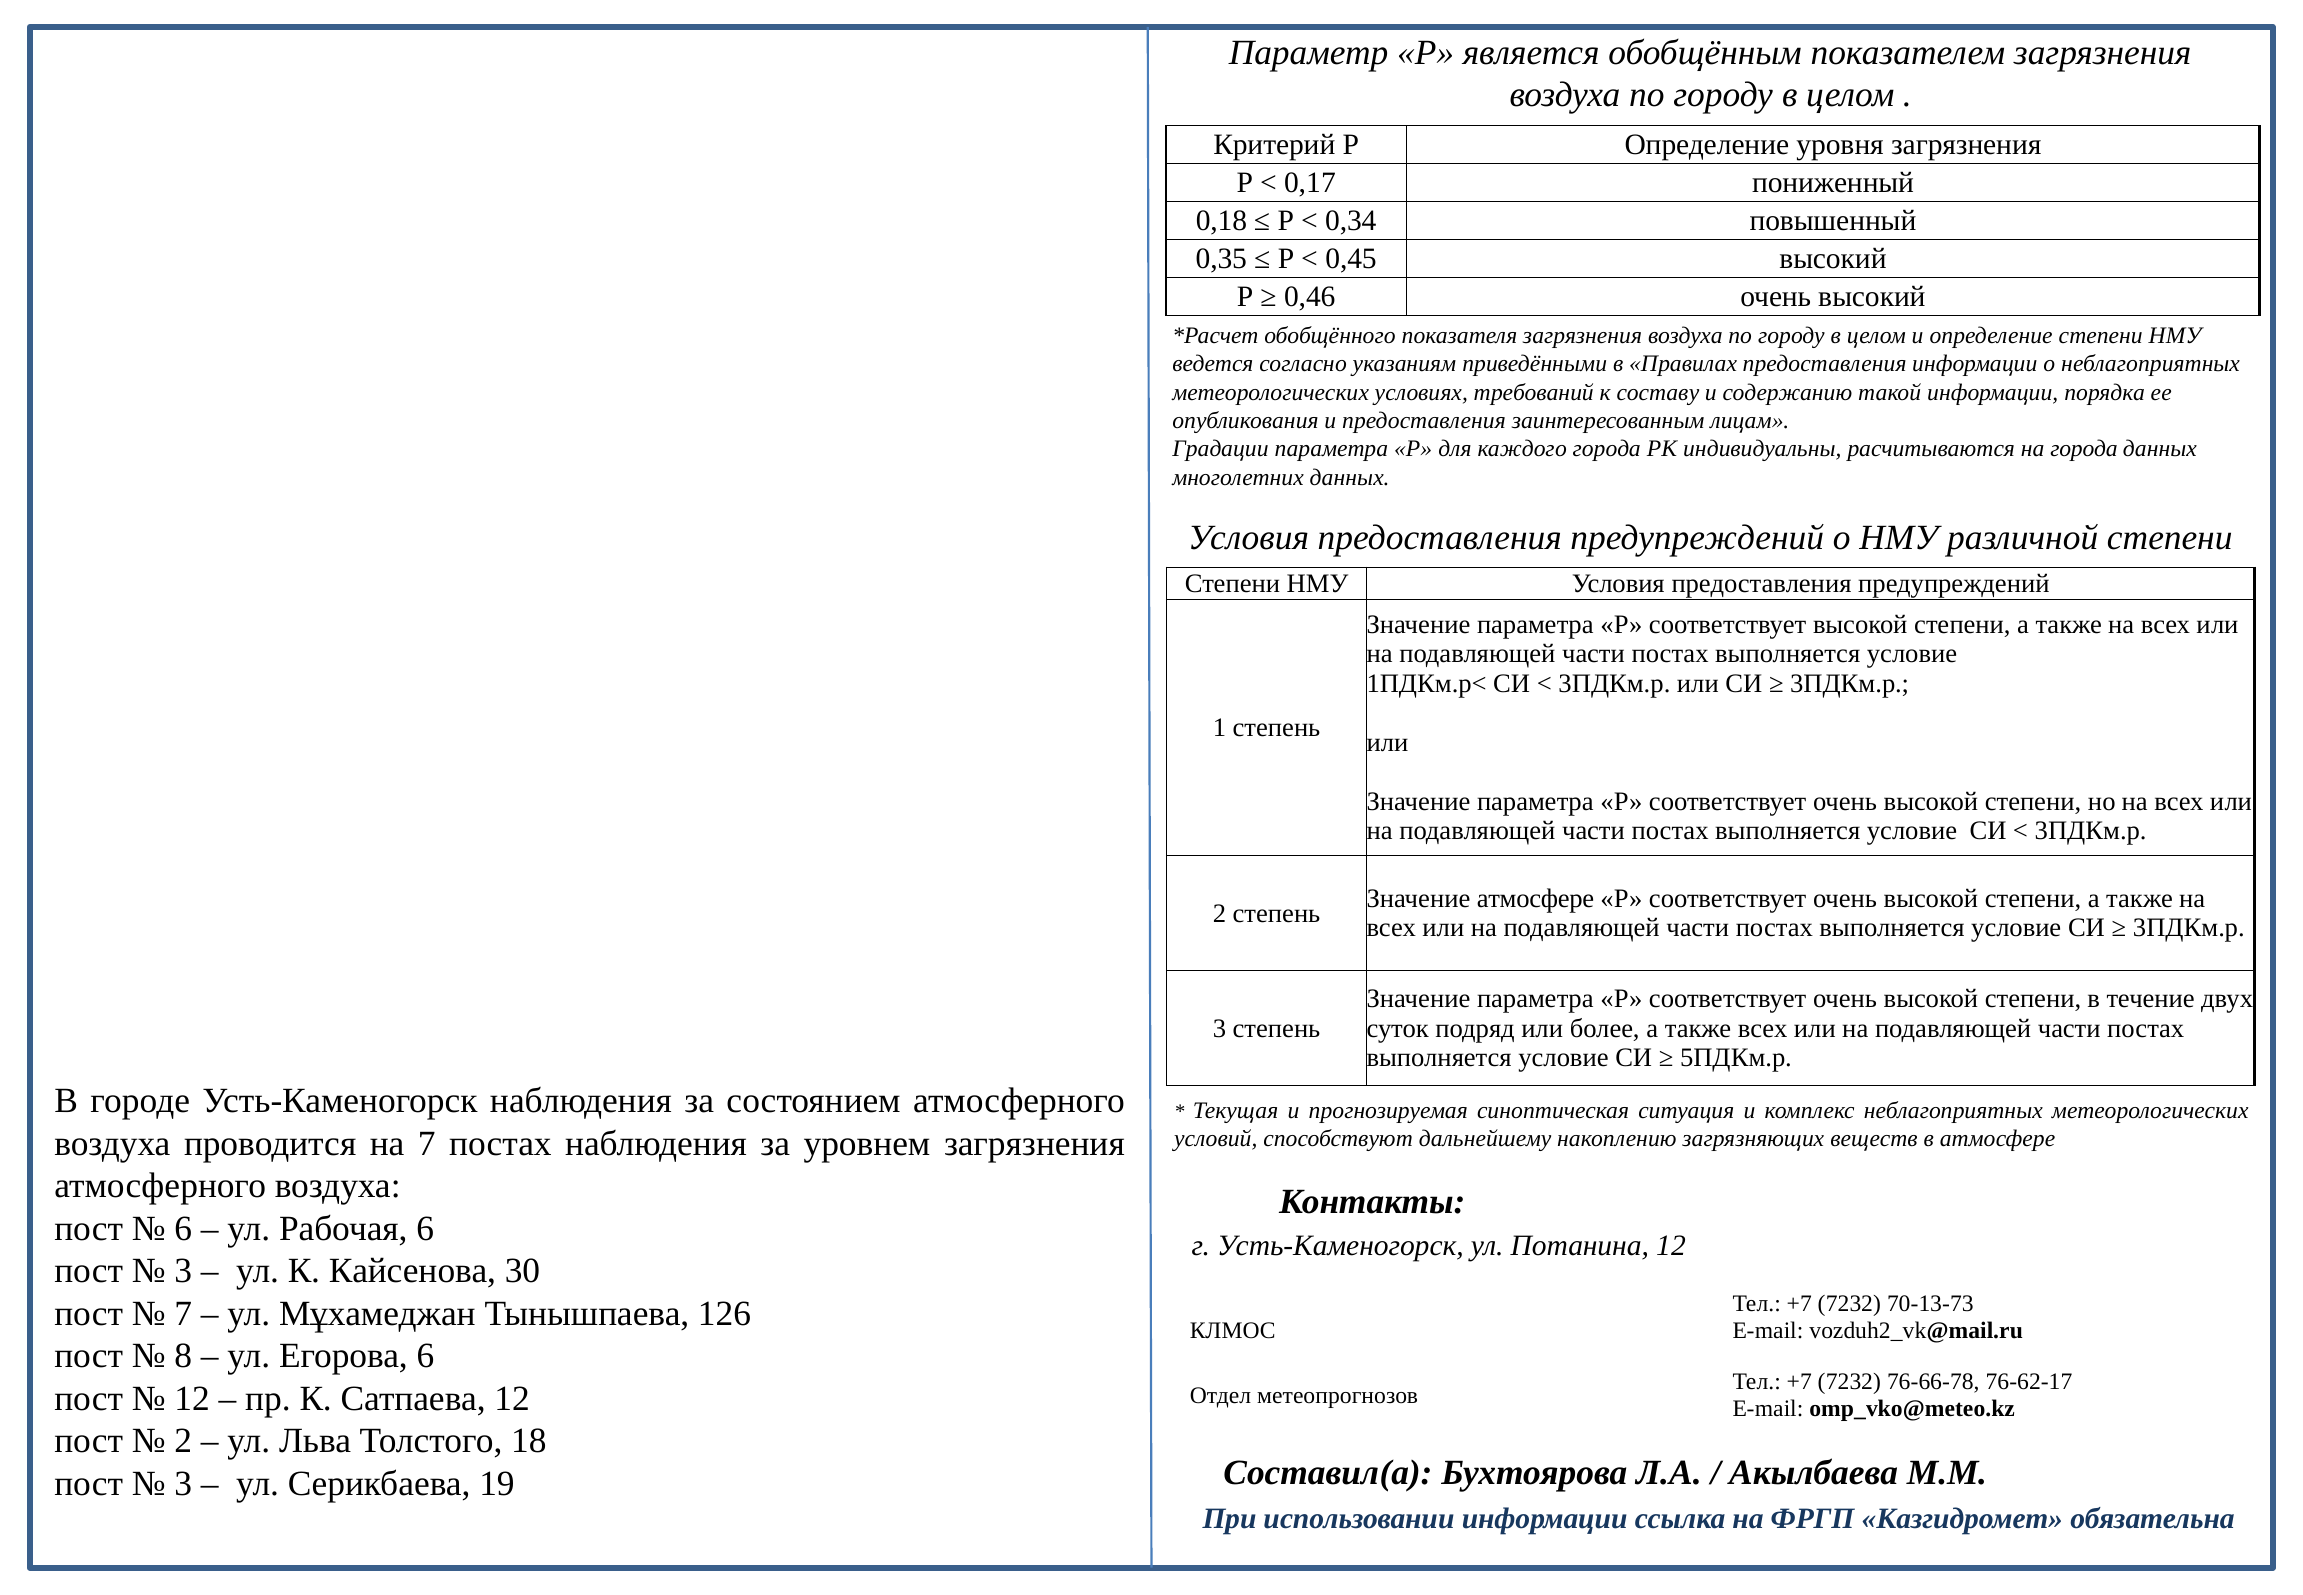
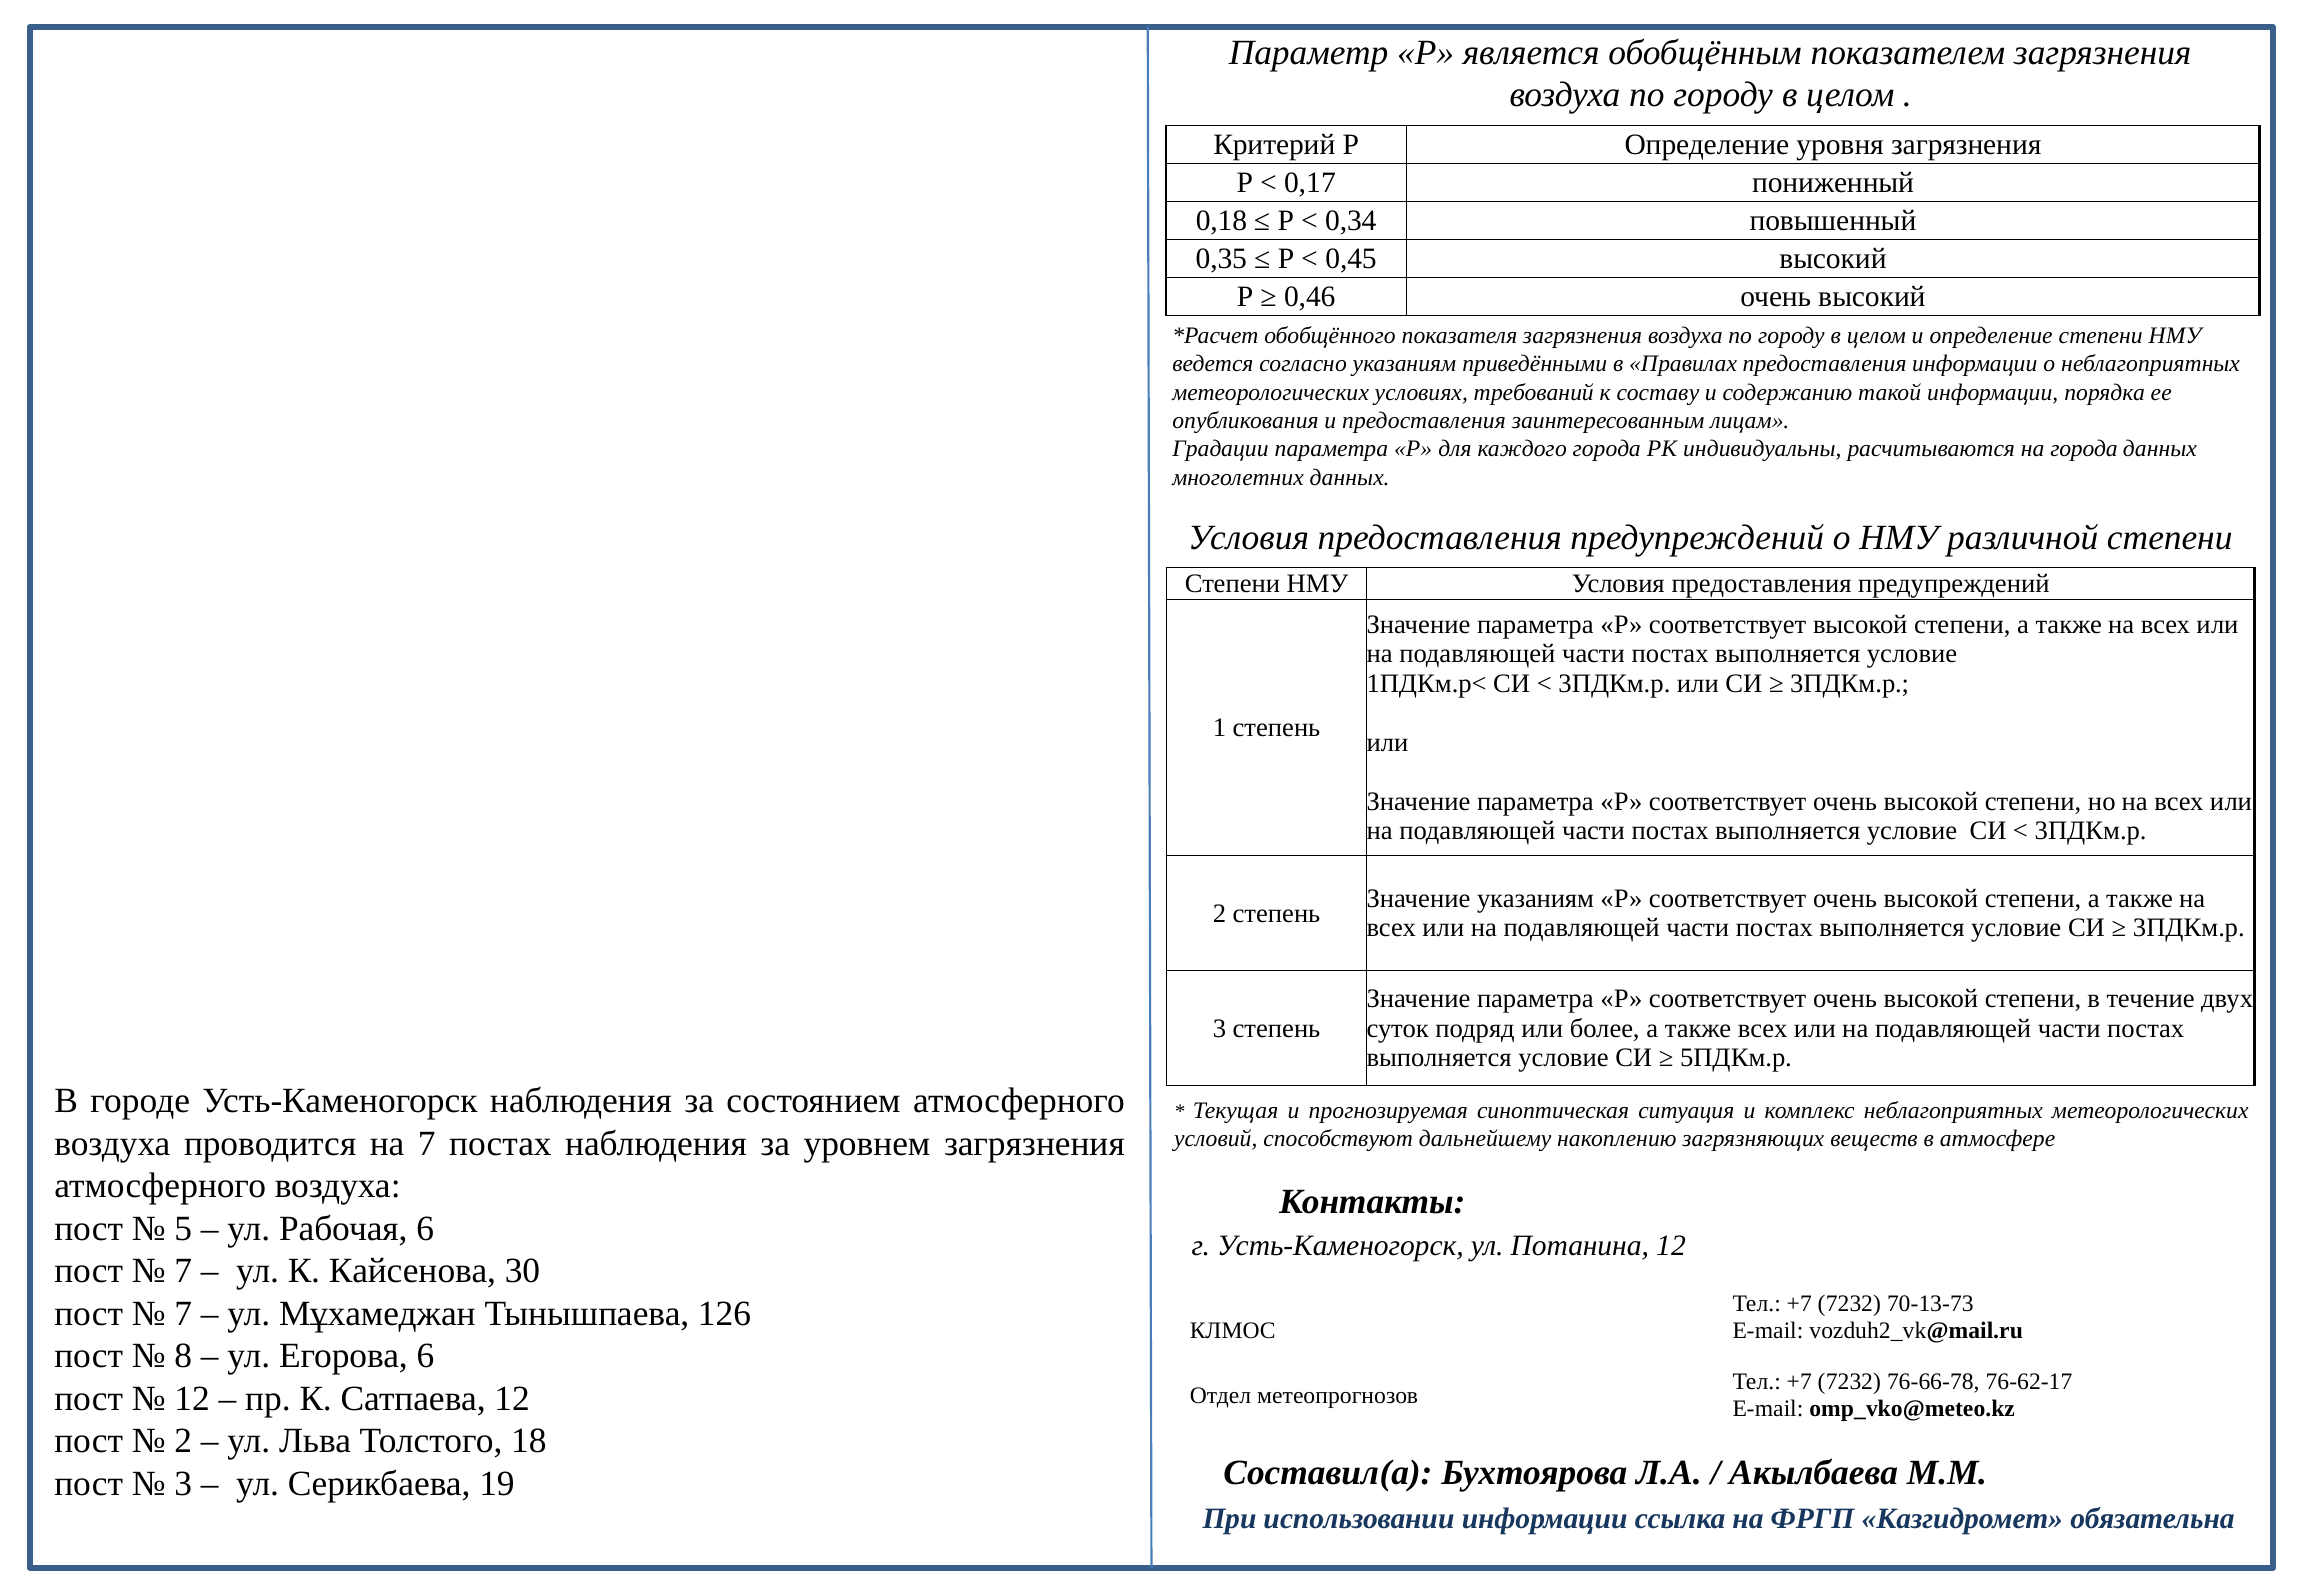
Значение атмосфере: атмосфере -> указаниям
6 at (183, 1228): 6 -> 5
3 at (183, 1271): 3 -> 7
